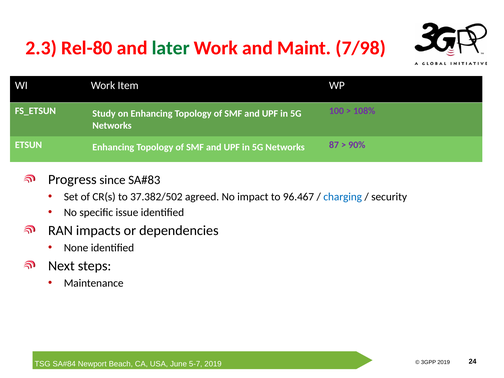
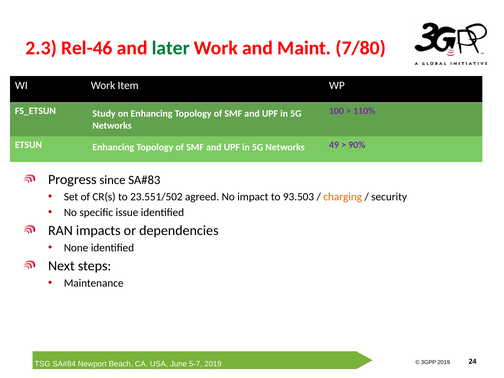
Rel-80: Rel-80 -> Rel-46
7/98: 7/98 -> 7/80
108%: 108% -> 110%
87: 87 -> 49
37.382/502: 37.382/502 -> 23.551/502
96.467: 96.467 -> 93.503
charging colour: blue -> orange
